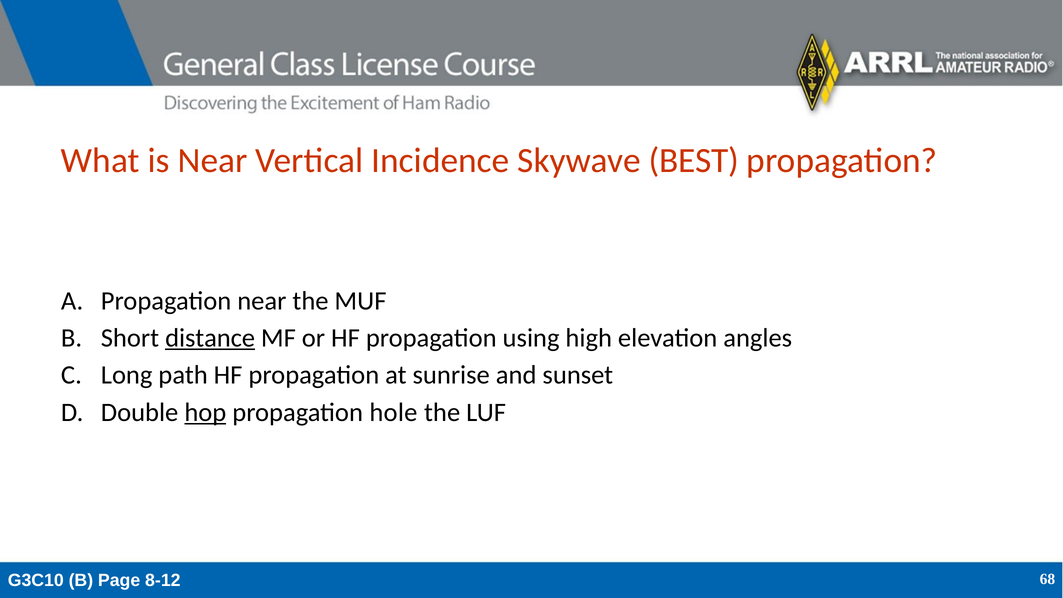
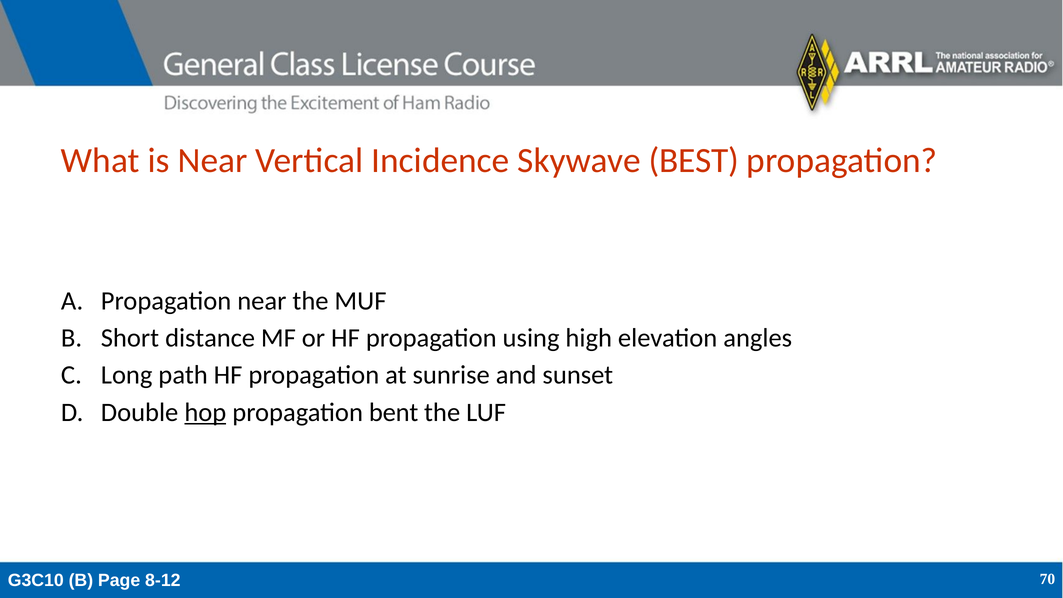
distance underline: present -> none
hole: hole -> bent
68: 68 -> 70
